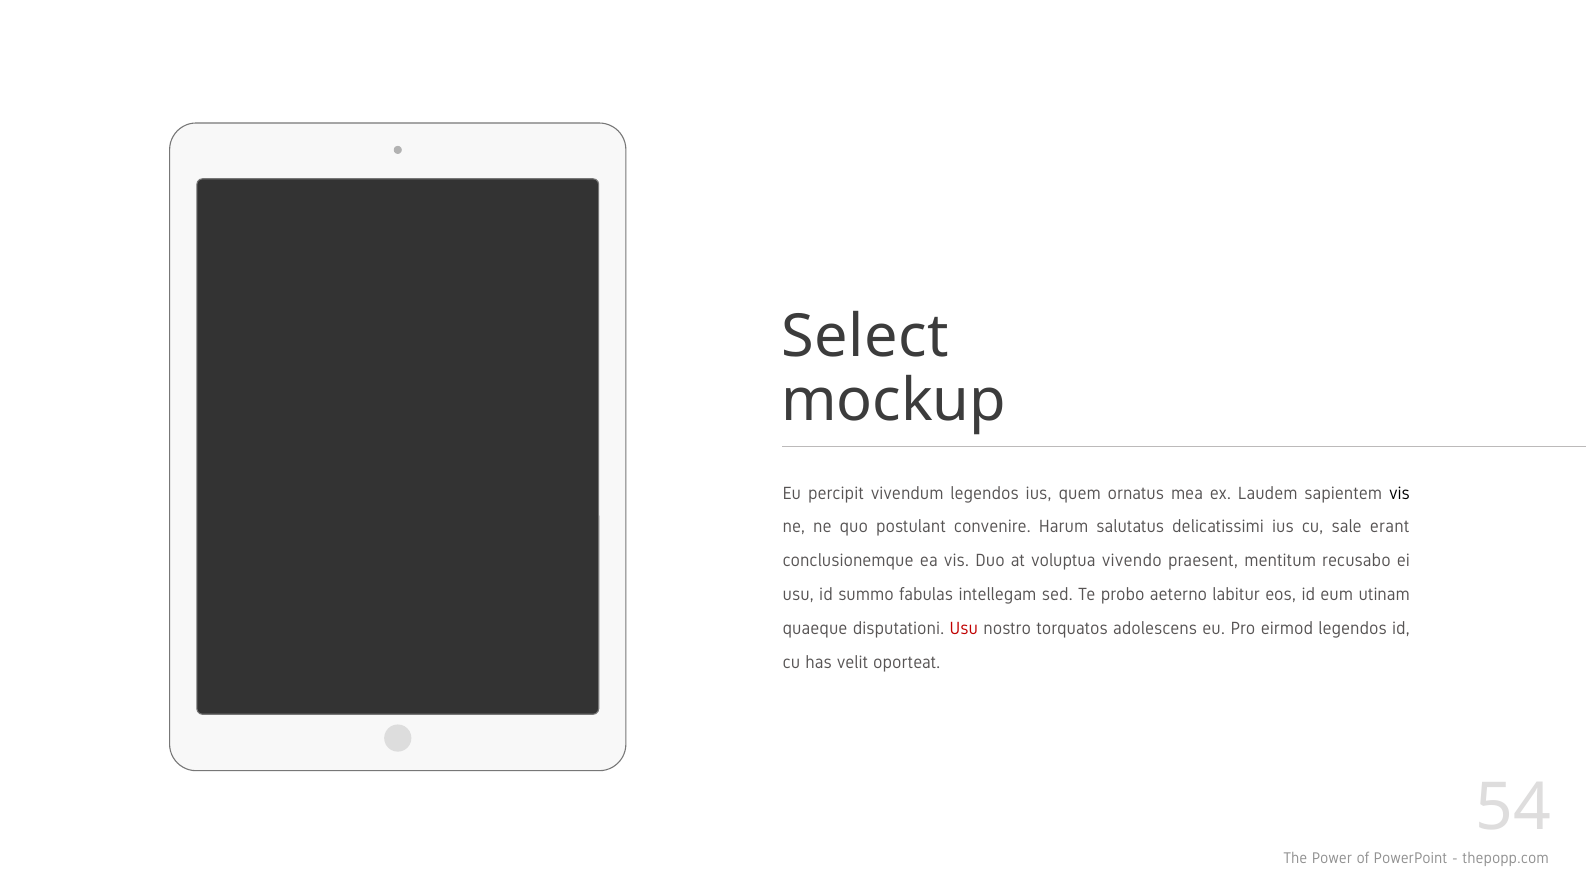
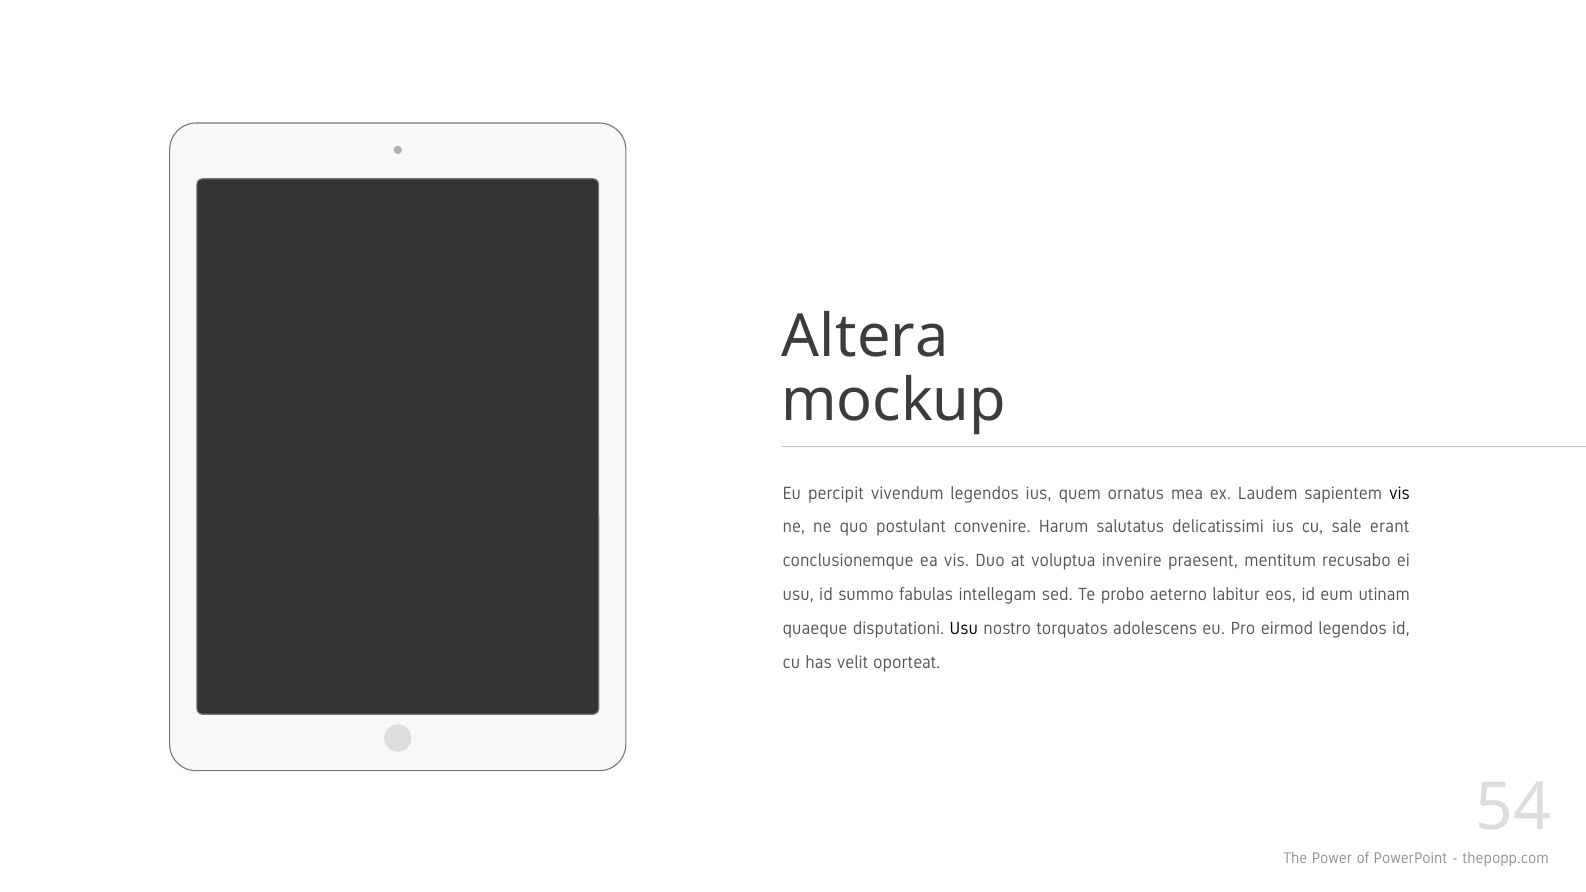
Select: Select -> Altera
vivendo: vivendo -> invenire
Usu at (964, 629) colour: red -> black
